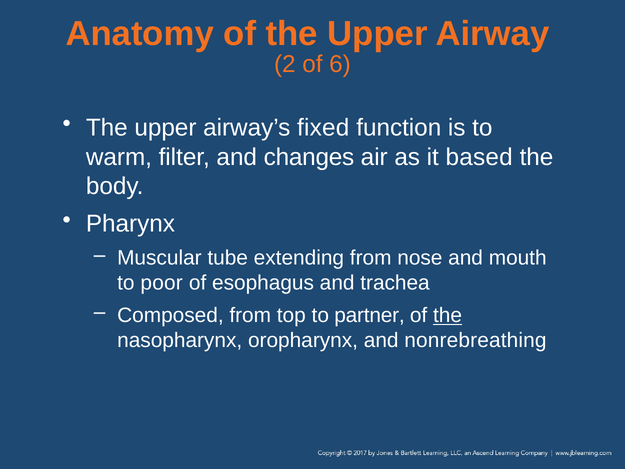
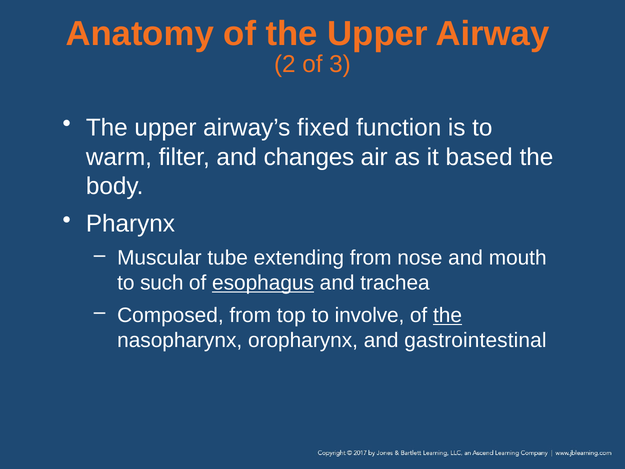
6: 6 -> 3
poor: poor -> such
esophagus underline: none -> present
partner: partner -> involve
nonrebreathing: nonrebreathing -> gastrointestinal
